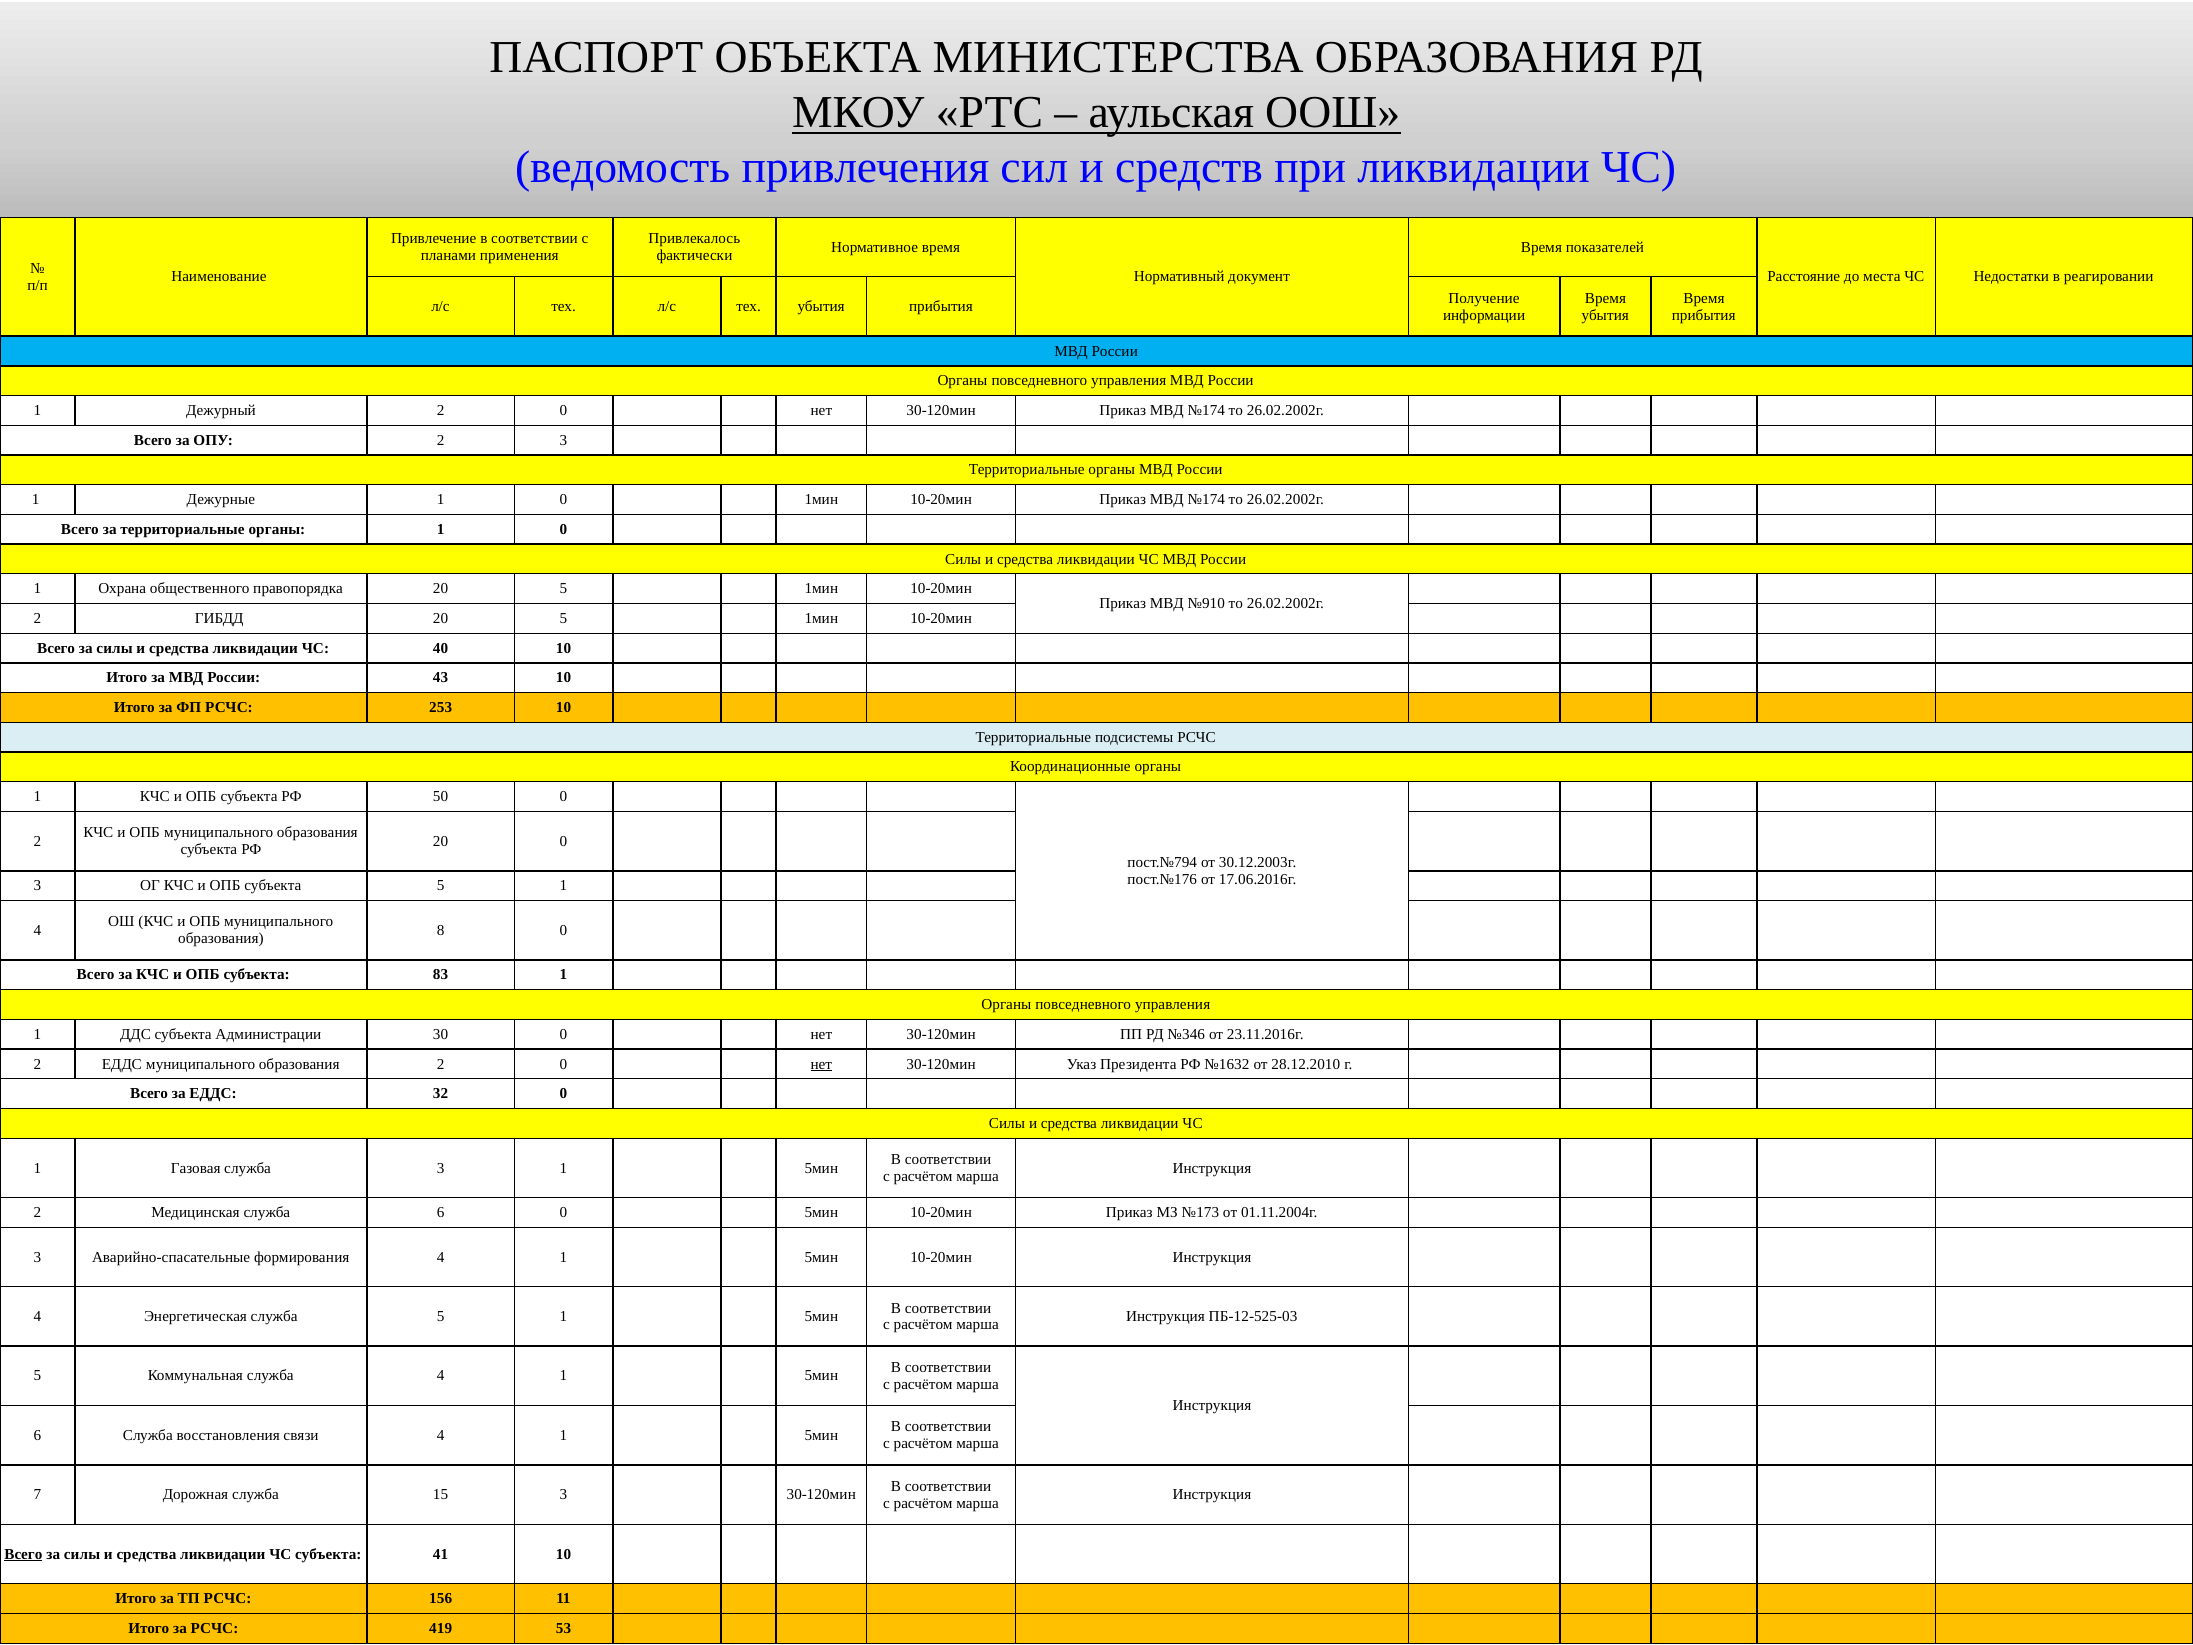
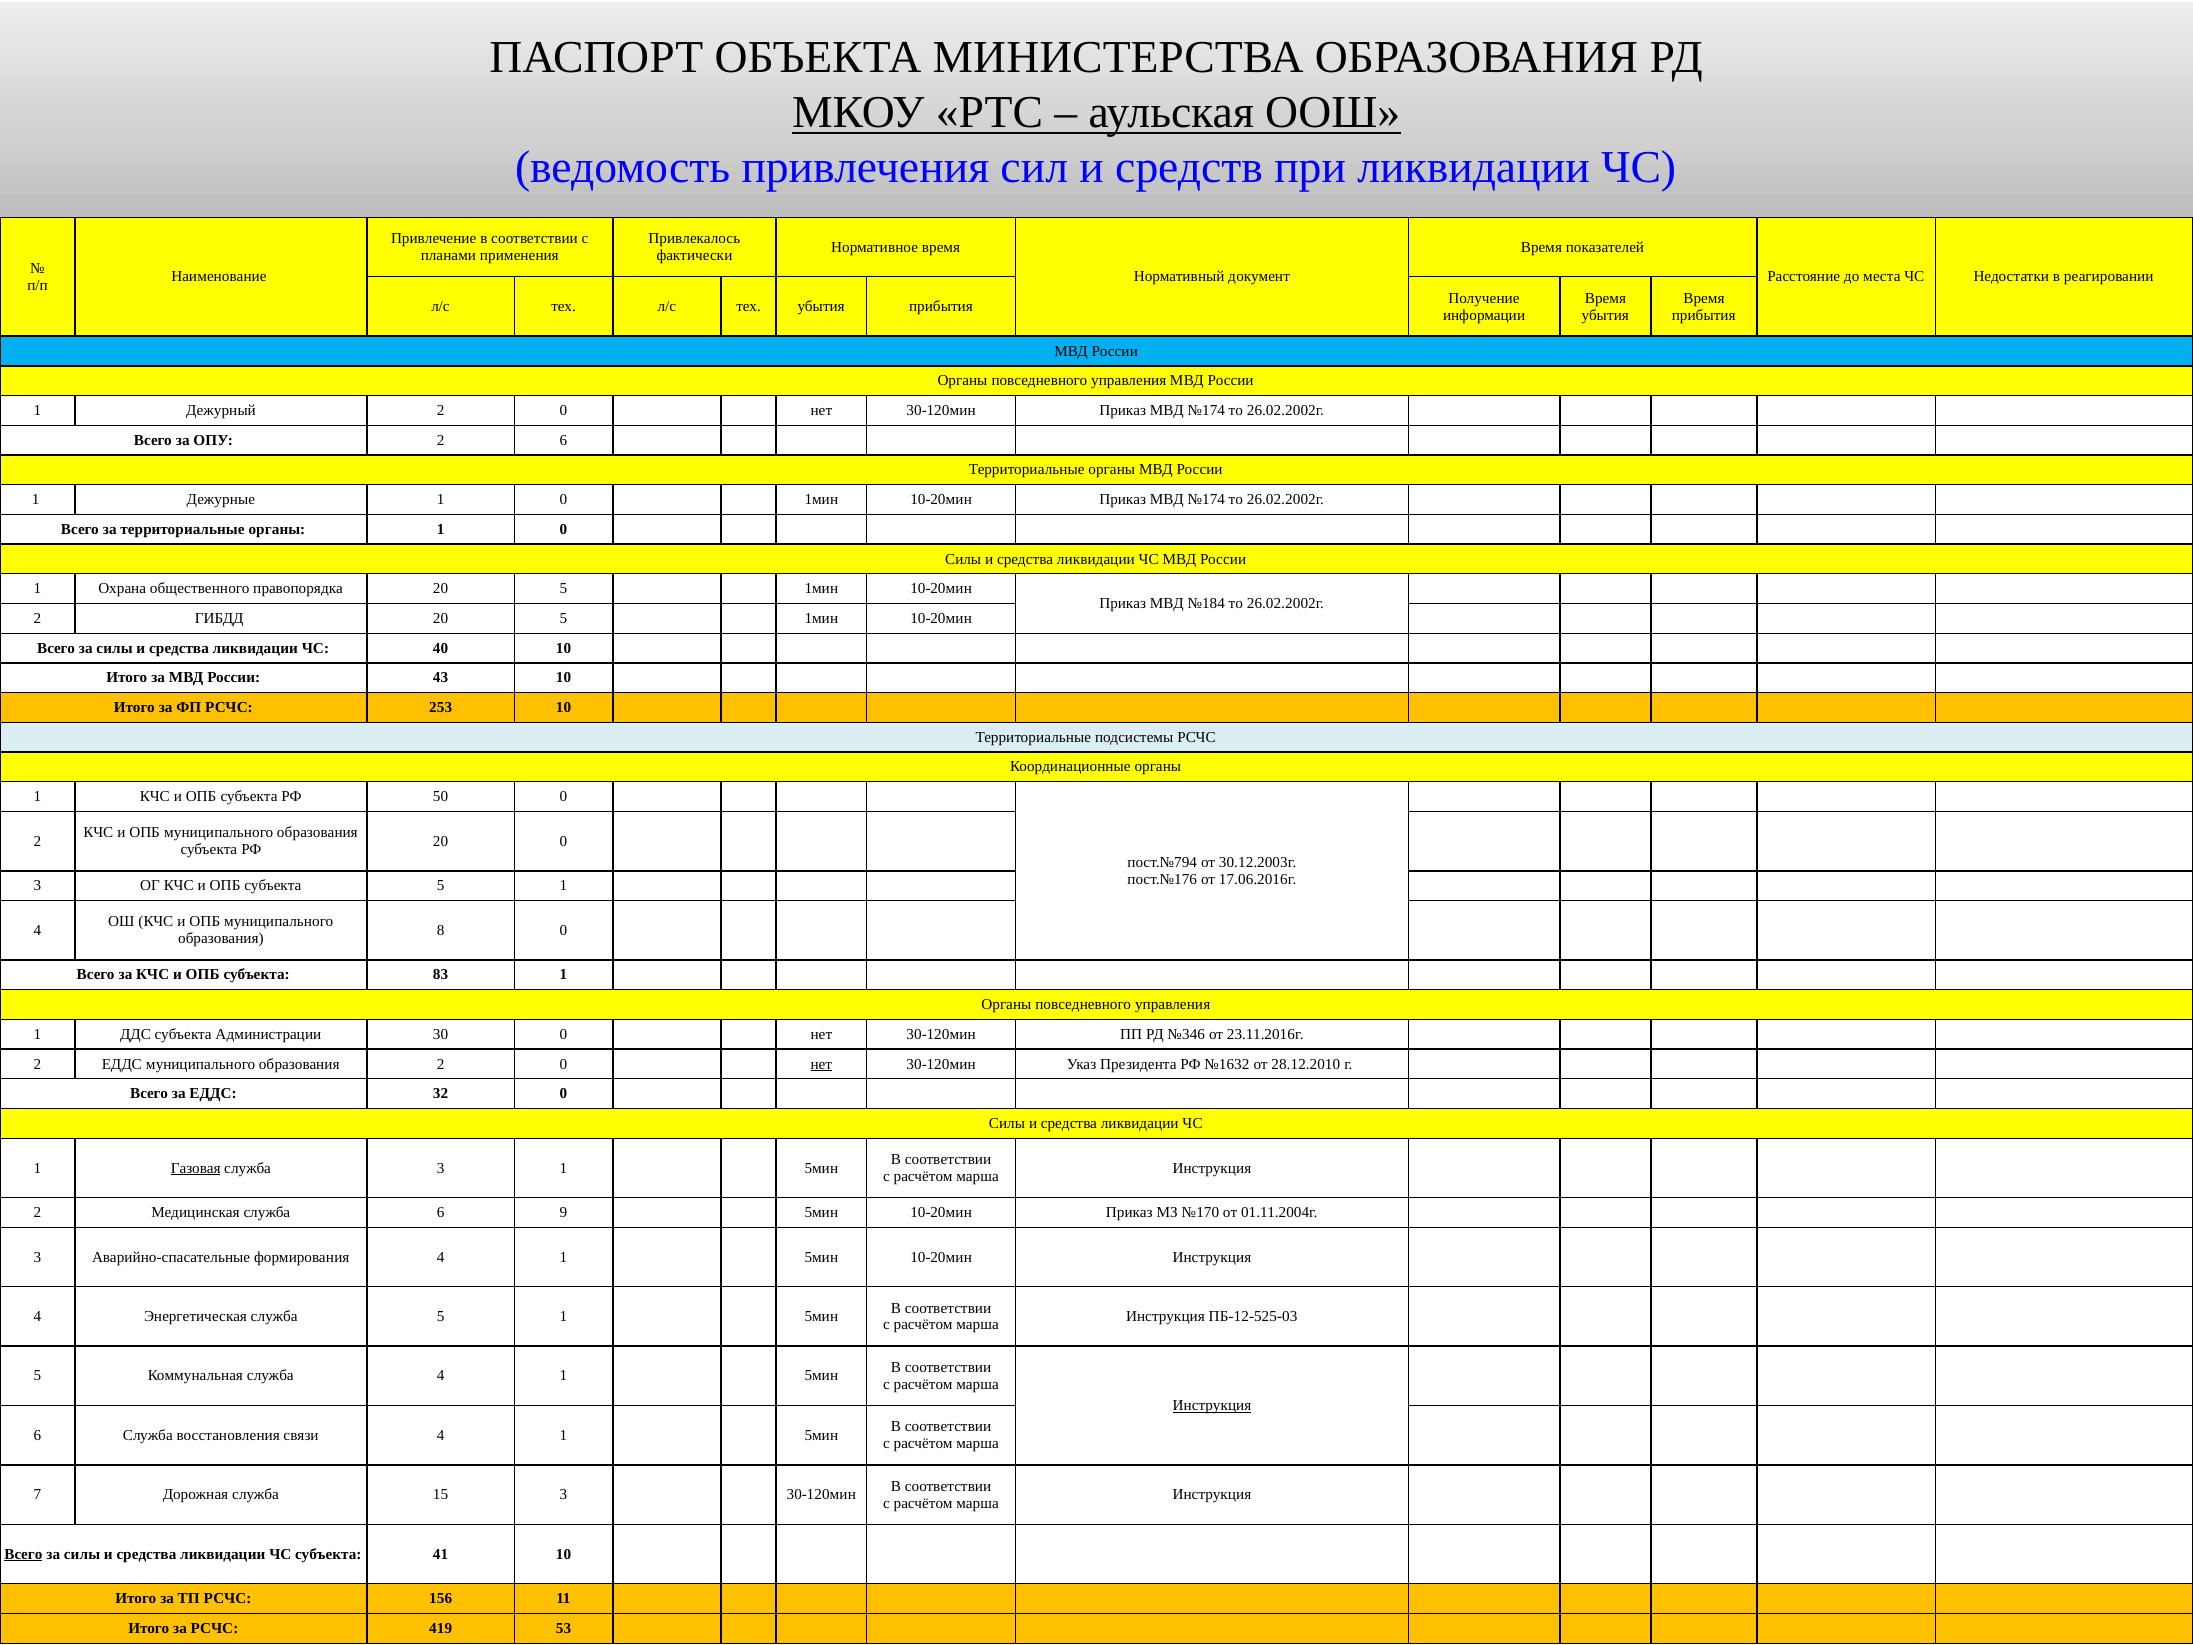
2 3: 3 -> 6
№910: №910 -> №184
Газовая underline: none -> present
6 0: 0 -> 9
№173: №173 -> №170
Инструкция at (1212, 1405) underline: none -> present
